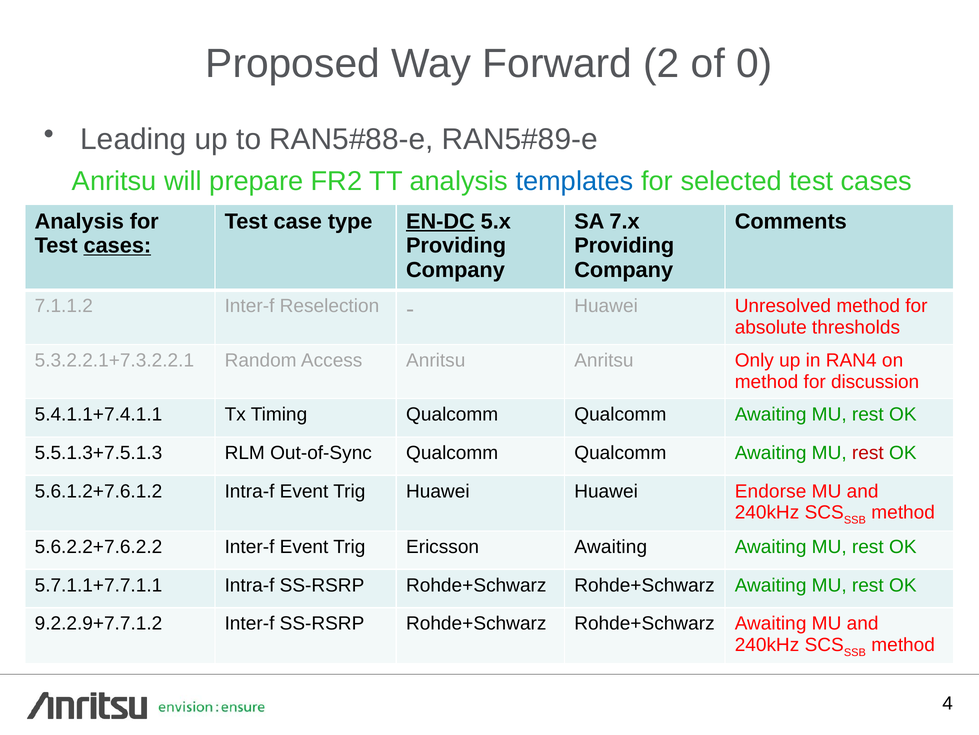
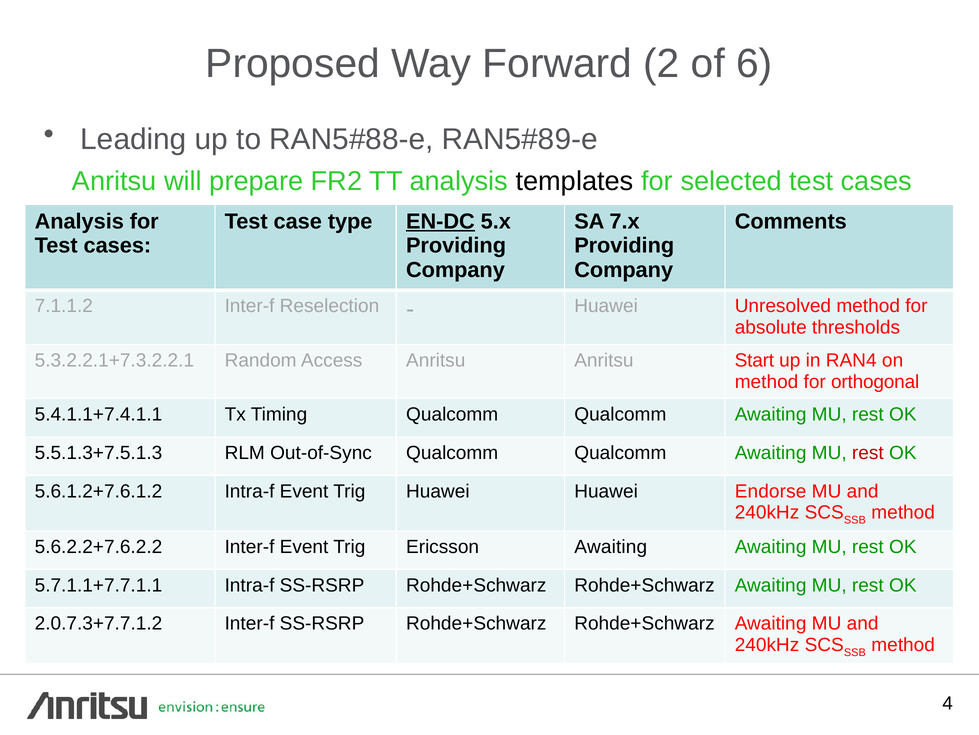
0: 0 -> 6
templates colour: blue -> black
cases at (117, 245) underline: present -> none
Only: Only -> Start
discussion: discussion -> orthogonal
9.2.2.9+7.7.1.2: 9.2.2.9+7.7.1.2 -> 2.0.7.3+7.7.1.2
